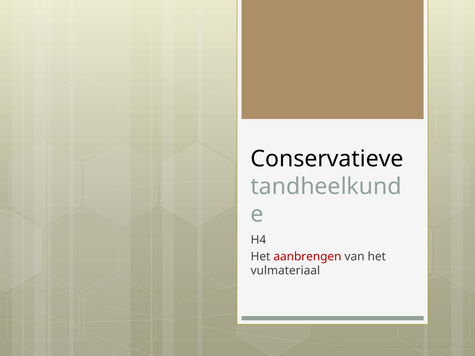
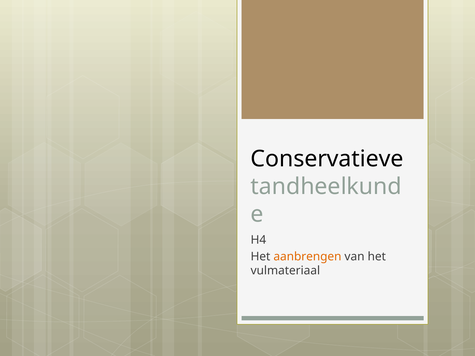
aanbrengen colour: red -> orange
